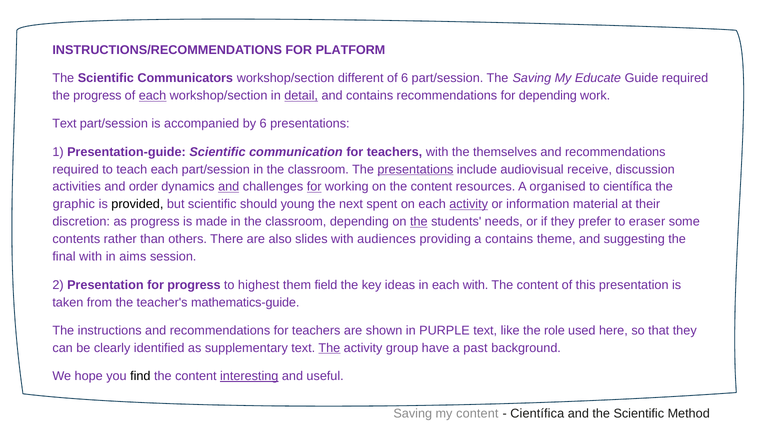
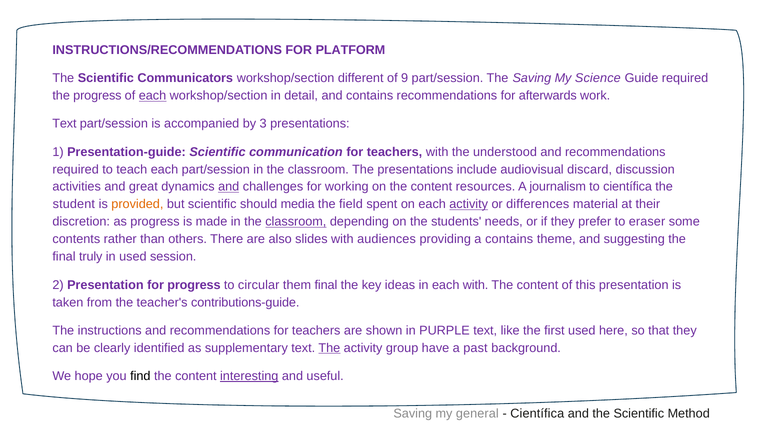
of 6: 6 -> 9
Educate: Educate -> Science
detail underline: present -> none
for depending: depending -> afterwards
by 6: 6 -> 3
themselves: themselves -> understood
presentations at (415, 169) underline: present -> none
receive: receive -> discard
order: order -> great
for at (314, 187) underline: present -> none
organised: organised -> journalism
graphic: graphic -> student
provided colour: black -> orange
young: young -> media
next: next -> field
information: information -> differences
classroom at (296, 222) underline: none -> present
the at (419, 222) underline: present -> none
final with: with -> truly
in aims: aims -> used
highest: highest -> circular
them field: field -> final
mathematics-guide: mathematics-guide -> contributions-guide
role: role -> first
my content: content -> general
